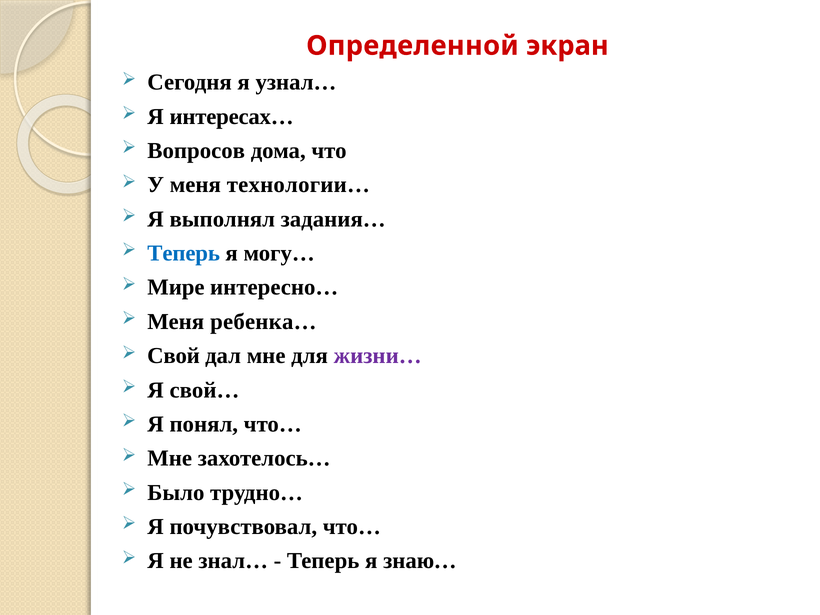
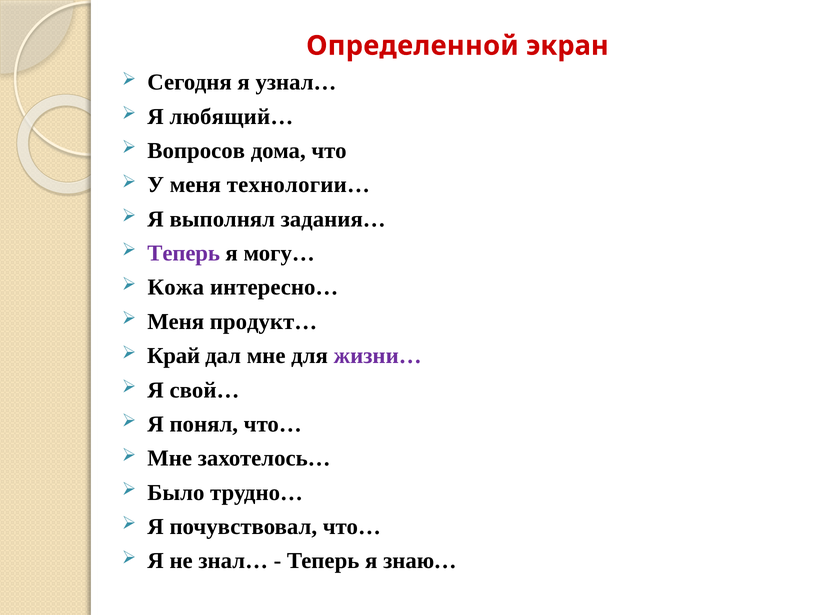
интересах…: интересах… -> любящий…
Теперь at (184, 253) colour: blue -> purple
Мире: Мире -> Кожа
ребенка…: ребенка… -> продукт…
Свой: Свой -> Край
